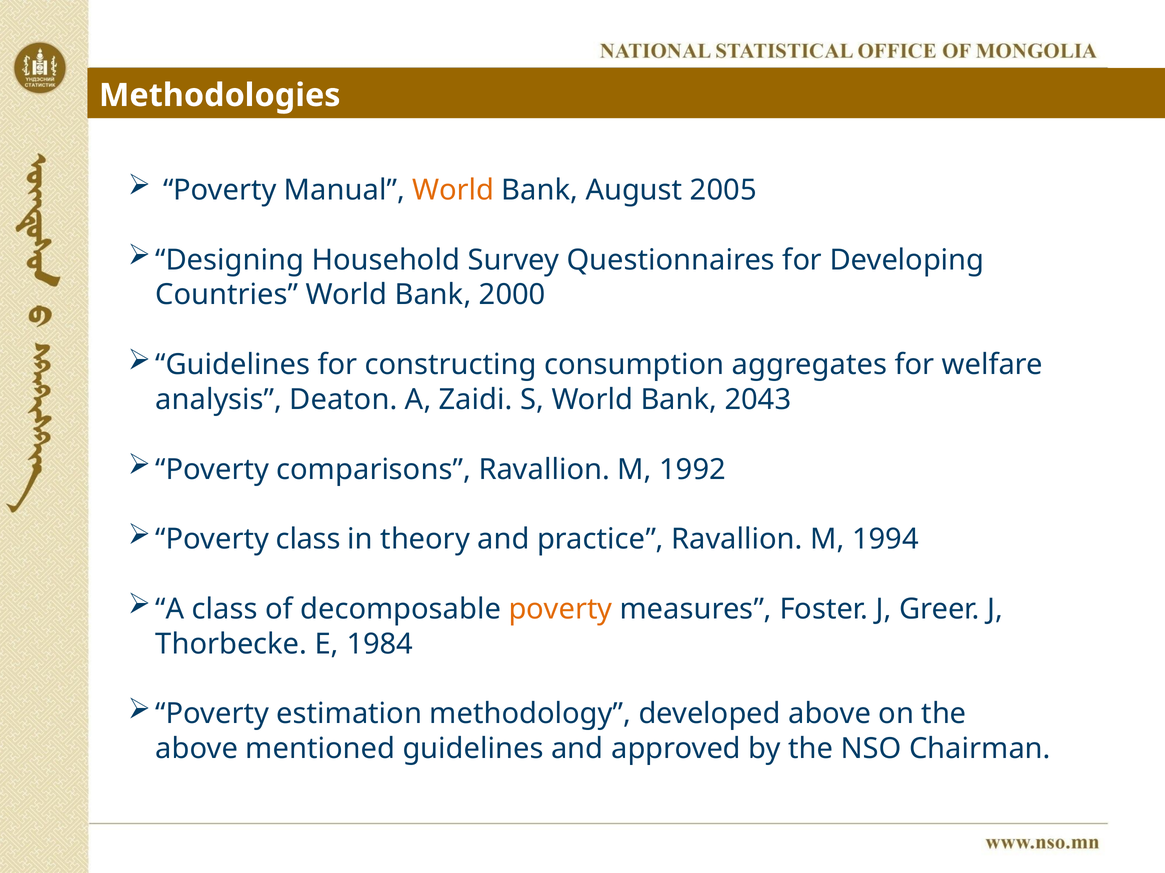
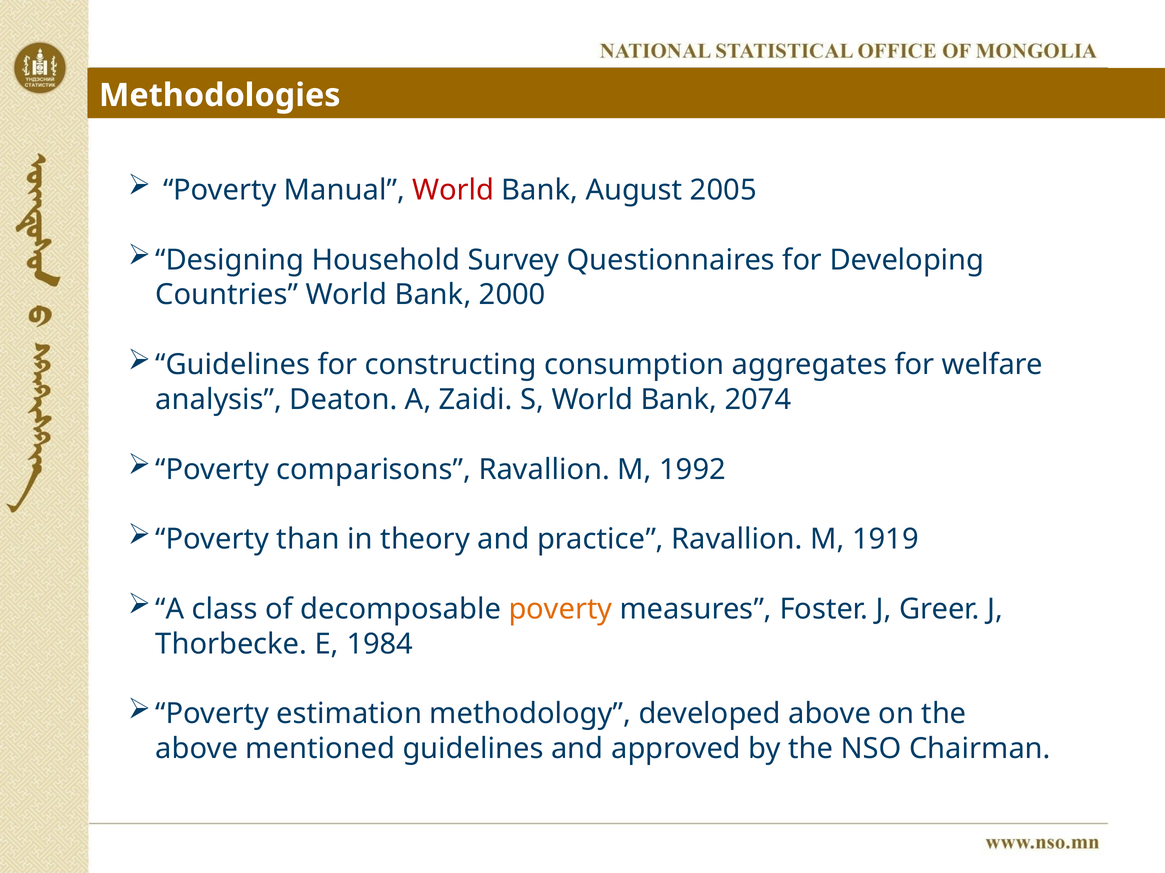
World at (453, 190) colour: orange -> red
2043: 2043 -> 2074
Poverty class: class -> than
1994: 1994 -> 1919
